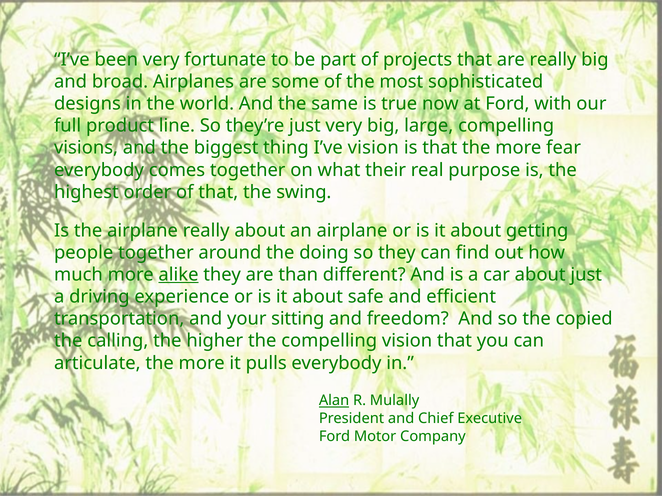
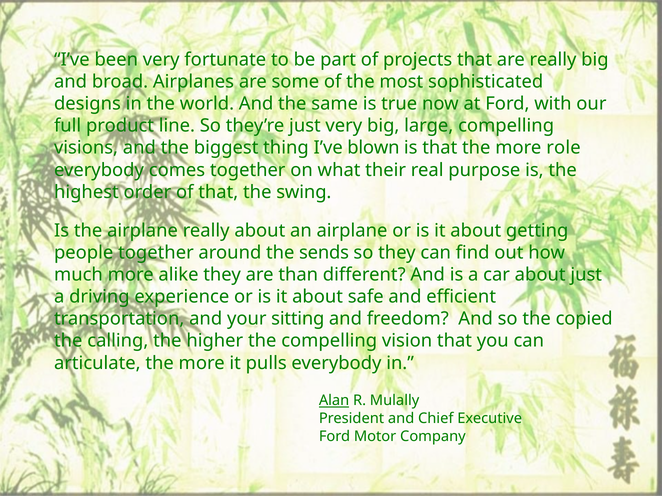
I’ve vision: vision -> blown
fear: fear -> role
doing: doing -> sends
alike underline: present -> none
